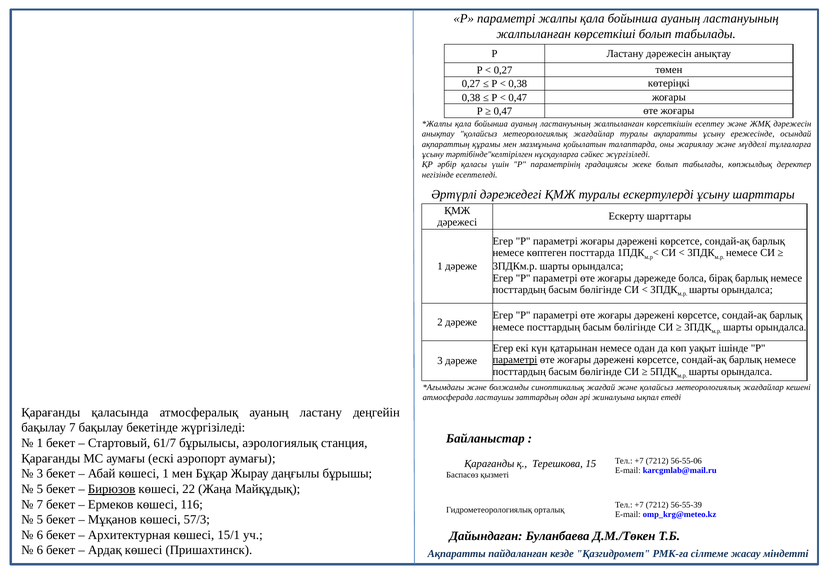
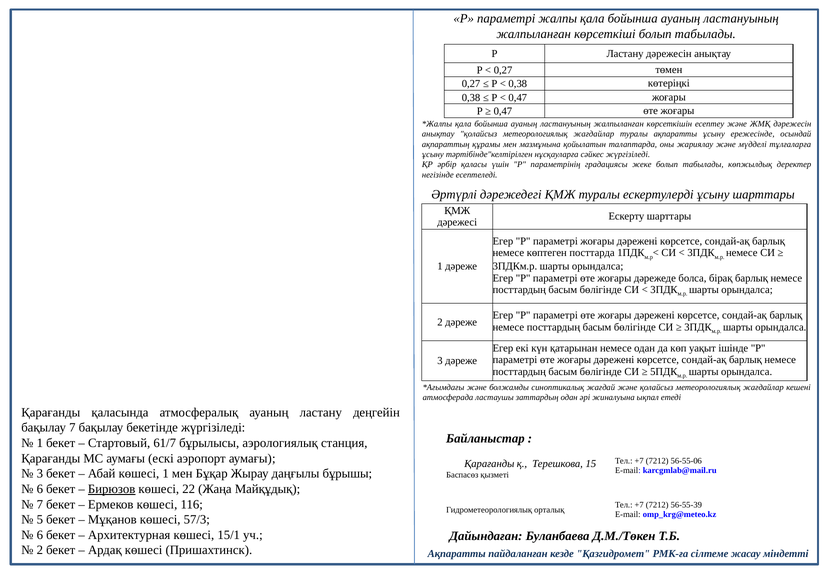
параметрі at (515, 360) underline: present -> none
5 at (40, 489): 5 -> 6
6 at (40, 550): 6 -> 2
